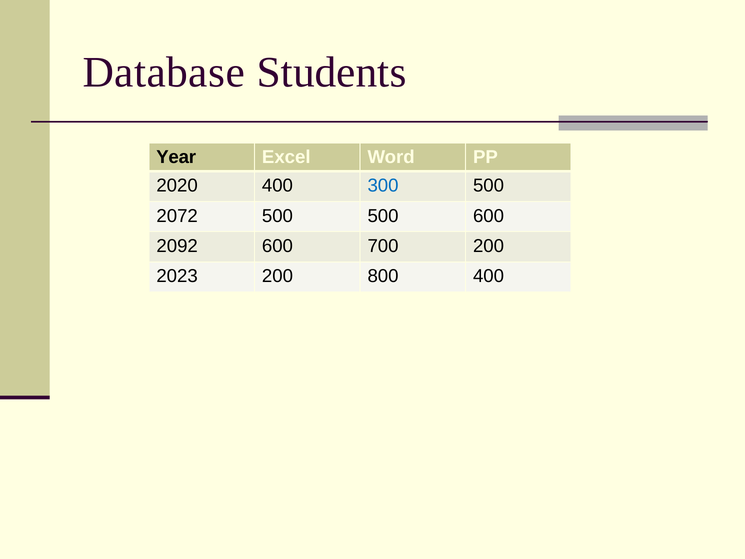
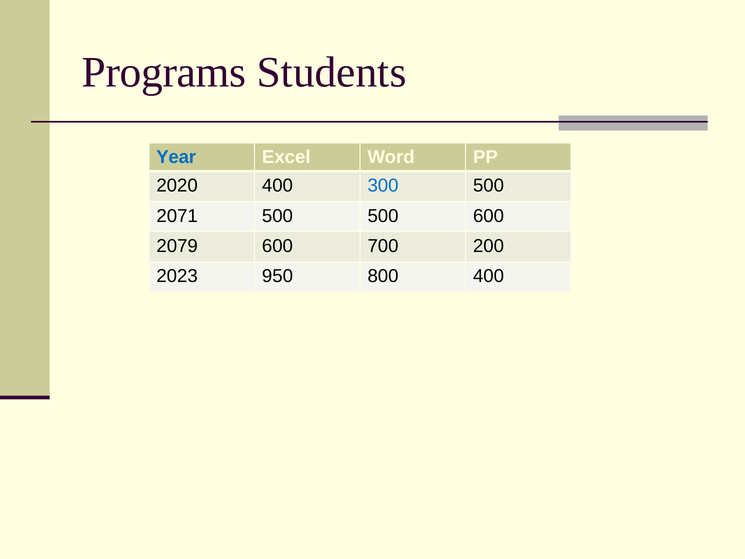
Database: Database -> Programs
Year colour: black -> blue
2072: 2072 -> 2071
2092: 2092 -> 2079
2023 200: 200 -> 950
